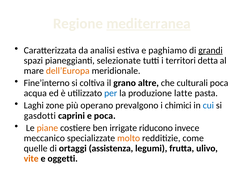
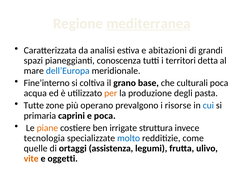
paghiamo: paghiamo -> abitazioni
grandi underline: present -> none
selezionate: selezionate -> conoscenza
dell’Europa colour: orange -> blue
altre: altre -> base
per colour: blue -> orange
latte: latte -> degli
Laghi: Laghi -> Tutte
chimici: chimici -> risorse
gasdotti: gasdotti -> primaria
riducono: riducono -> struttura
meccanico: meccanico -> tecnologia
molto colour: orange -> blue
